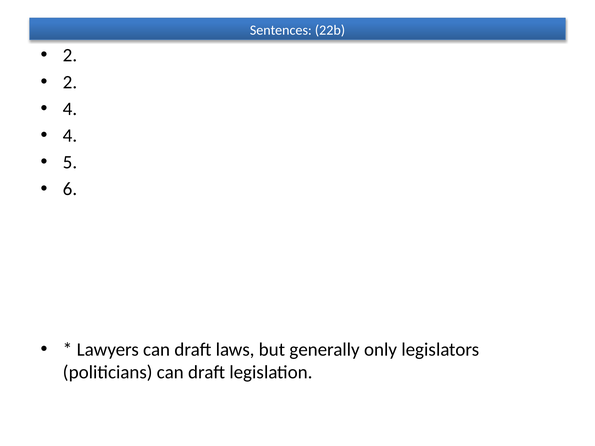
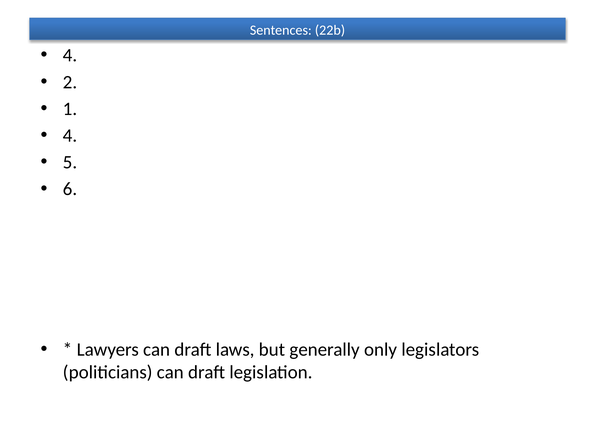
2 at (70, 55): 2 -> 4
4 at (70, 109): 4 -> 1
